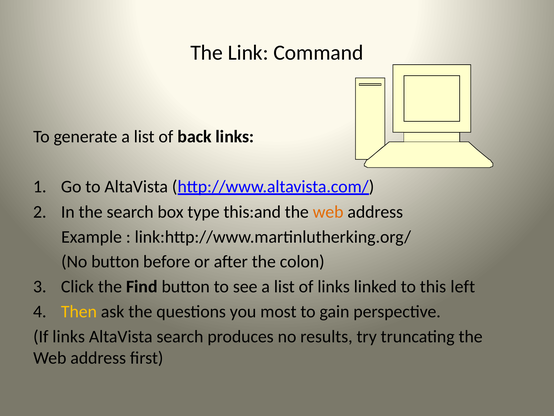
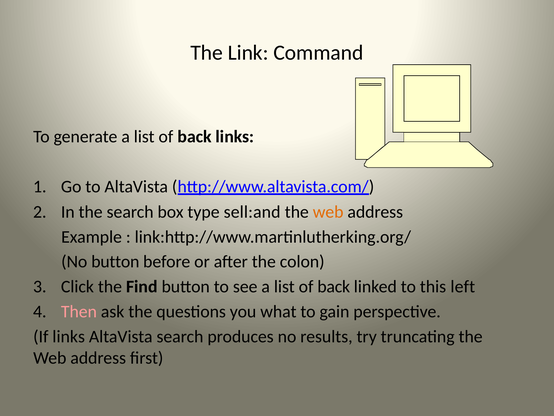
this:and: this:and -> sell:and
links at (334, 286): links -> back
Then colour: yellow -> pink
most: most -> what
